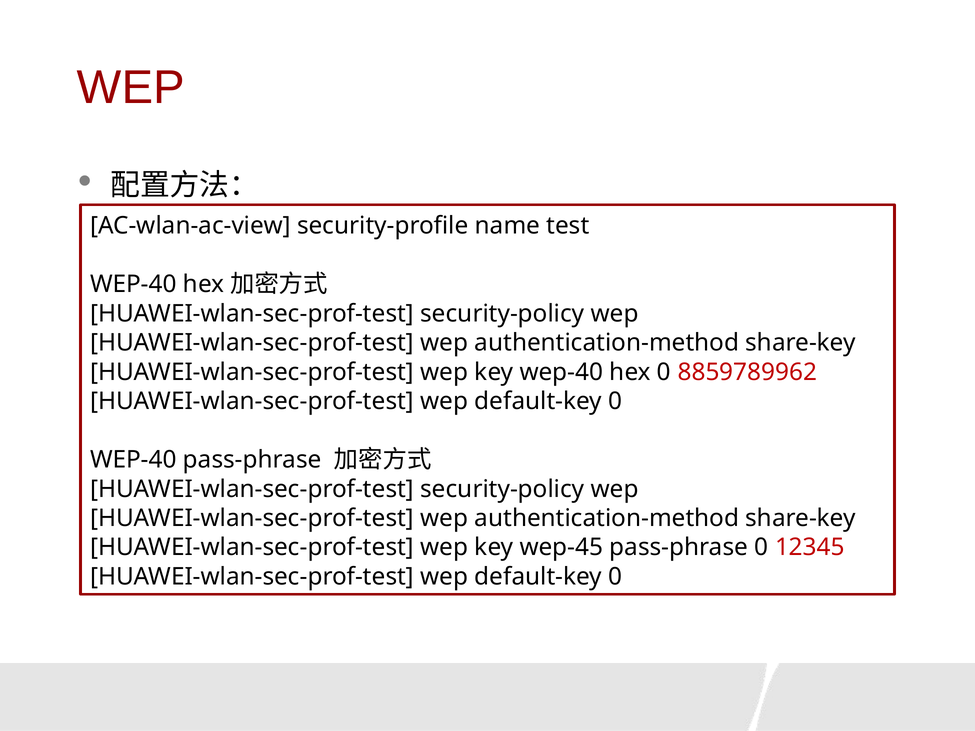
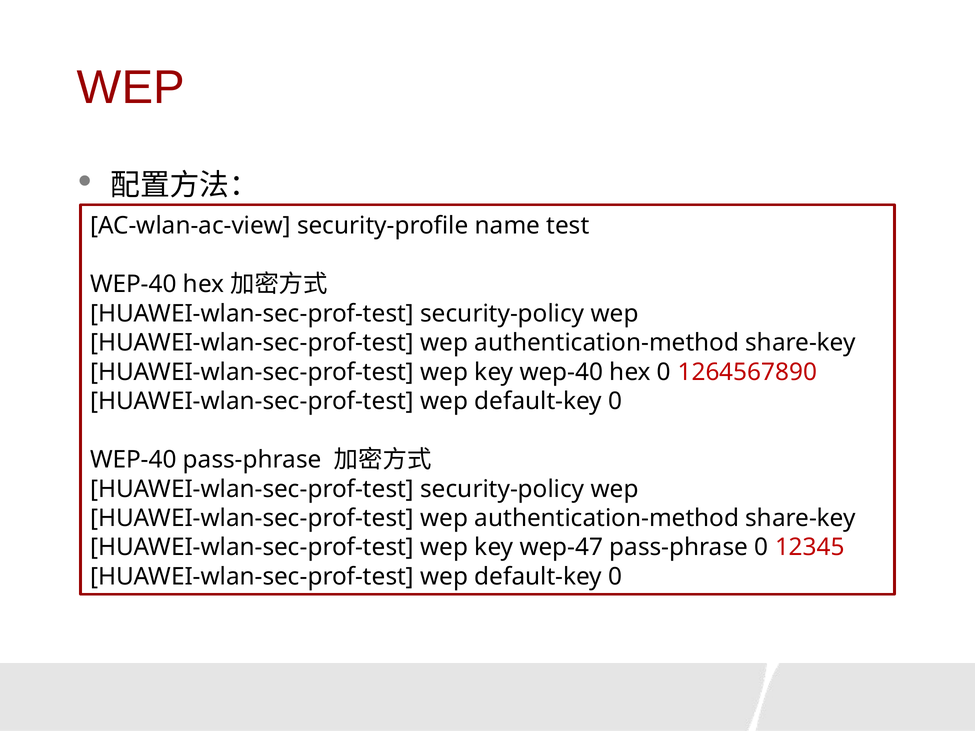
8859789962: 8859789962 -> 1264567890
wep-45: wep-45 -> wep-47
